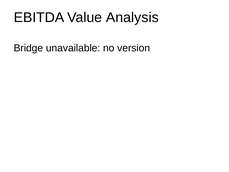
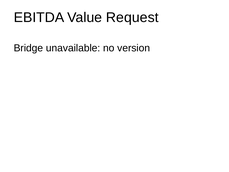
Analysis: Analysis -> Request
